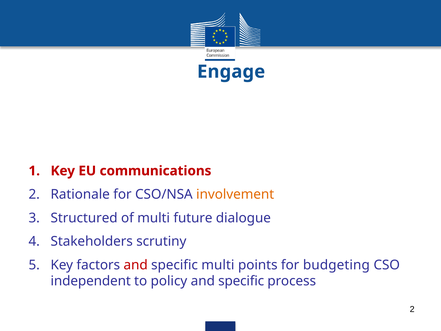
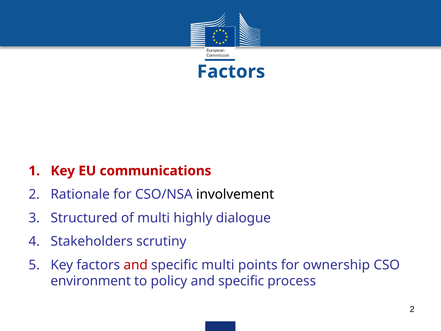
Engage at (231, 72): Engage -> Factors
involvement colour: orange -> black
future: future -> highly
budgeting: budgeting -> ownership
independent: independent -> environment
